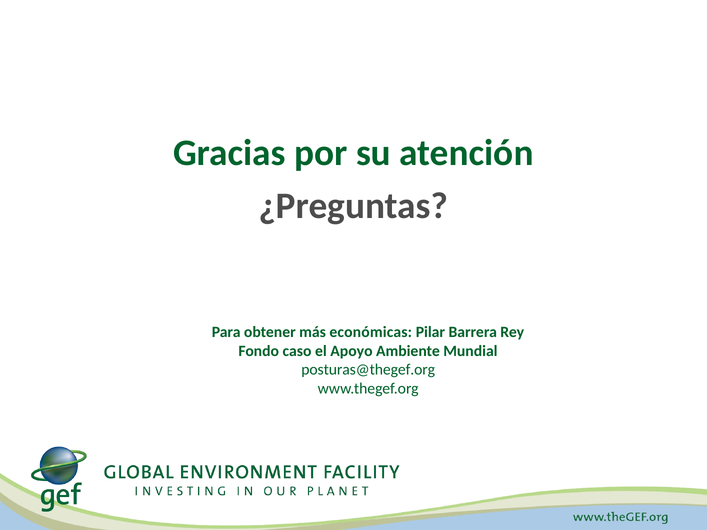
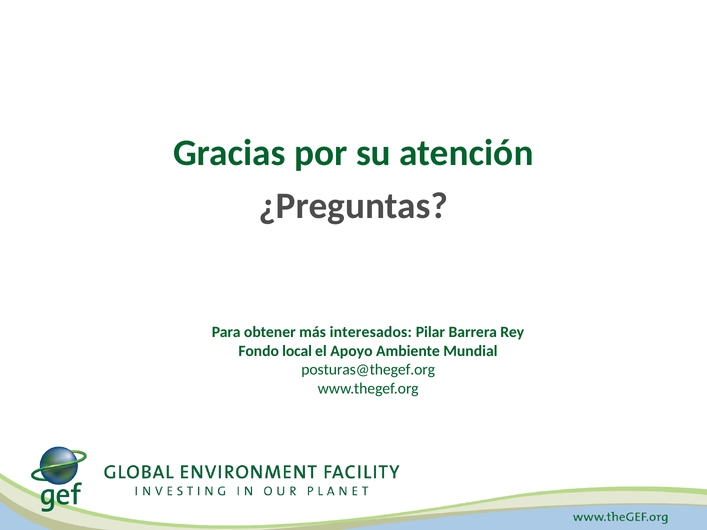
económicas: económicas -> interesados
caso: caso -> local
